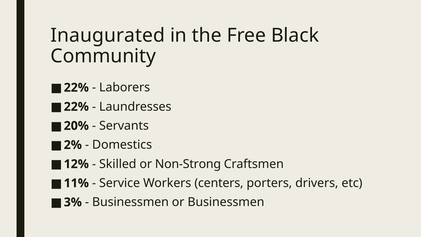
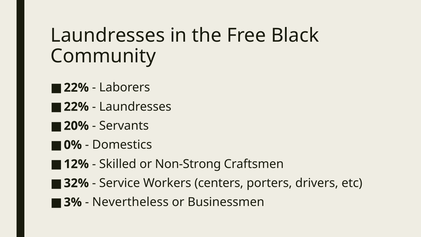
Inaugurated at (108, 35): Inaugurated -> Laundresses
2%: 2% -> 0%
11%: 11% -> 32%
Businessmen at (130, 202): Businessmen -> Nevertheless
